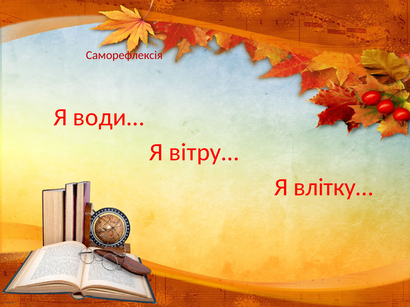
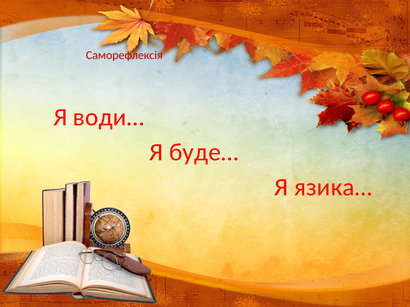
вітру…: вітру… -> буде…
влітку…: влітку… -> язика…
